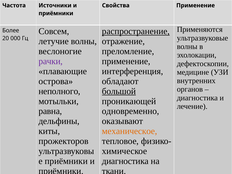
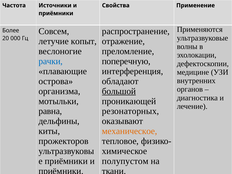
распространение underline: present -> none
летучие волны: волны -> копыт
рачки colour: purple -> blue
применение at (126, 61): применение -> поперечную
неполного: неполного -> организма
одновременно: одновременно -> резонаторных
диагностика at (125, 161): диагностика -> полупустом
